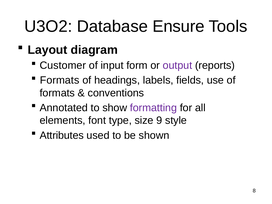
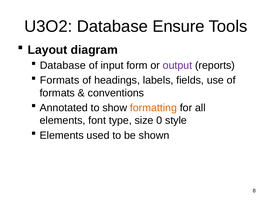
Customer at (63, 65): Customer -> Database
formatting colour: purple -> orange
9: 9 -> 0
Attributes at (62, 135): Attributes -> Elements
